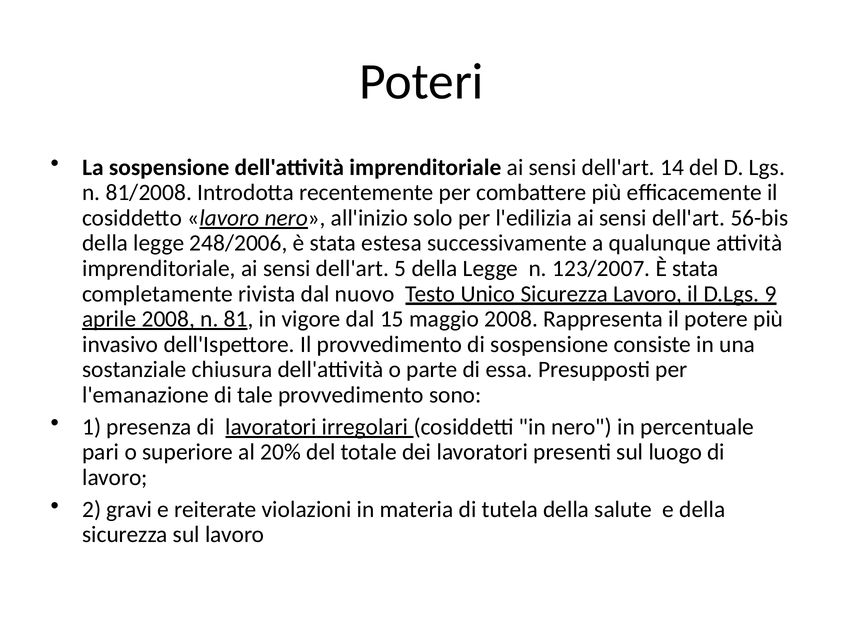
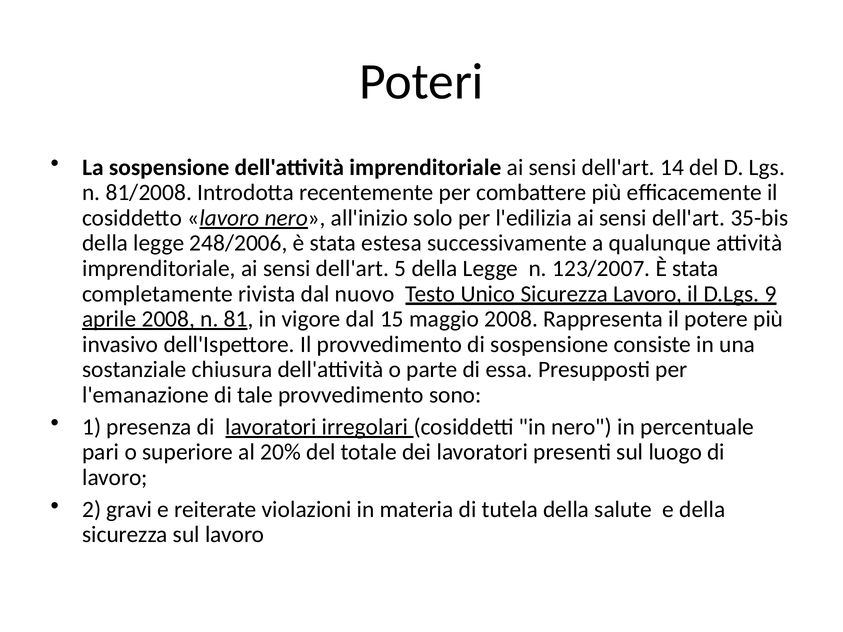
56-bis: 56-bis -> 35-bis
